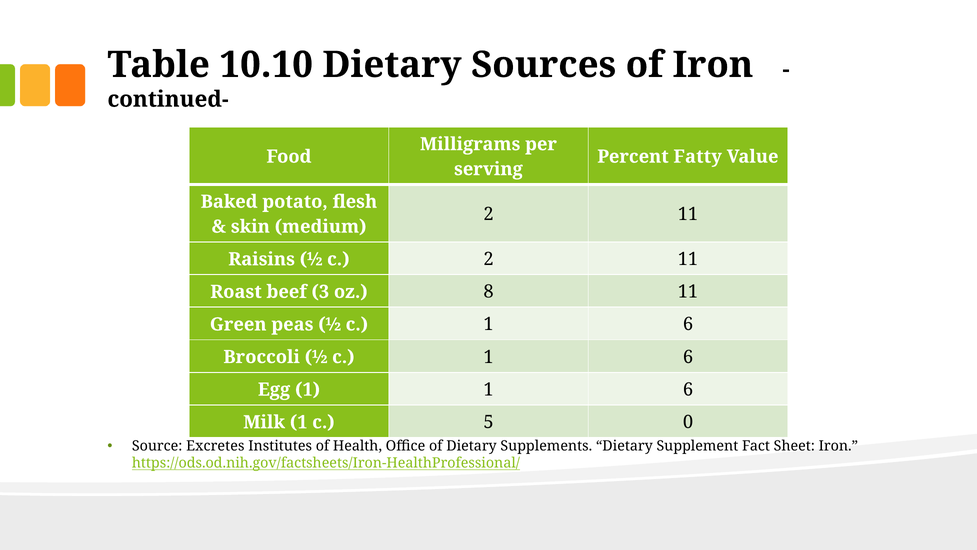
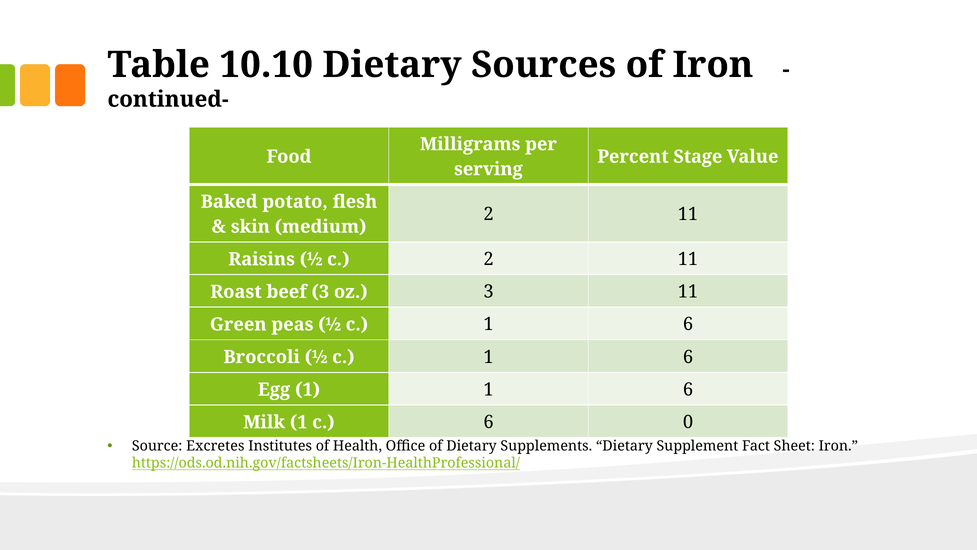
Fatty: Fatty -> Stage
oz 8: 8 -> 3
c 5: 5 -> 6
